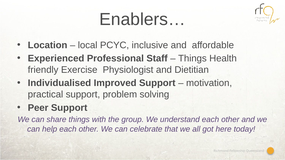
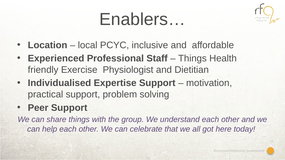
Improved: Improved -> Expertise
